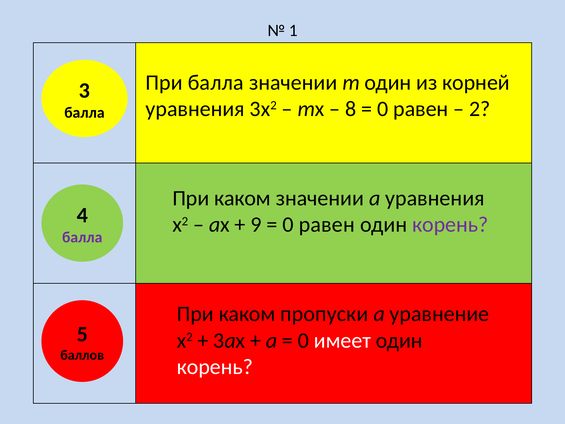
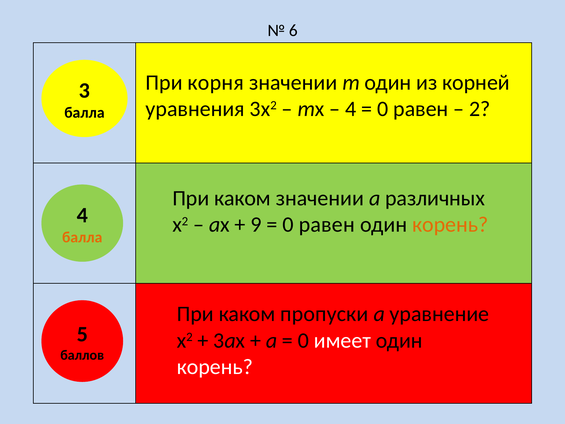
1: 1 -> 6
При балла: балла -> корня
8 at (351, 109): 8 -> 4
а уравнения: уравнения -> различных
корень at (450, 225) colour: purple -> orange
балла at (82, 237) colour: purple -> orange
